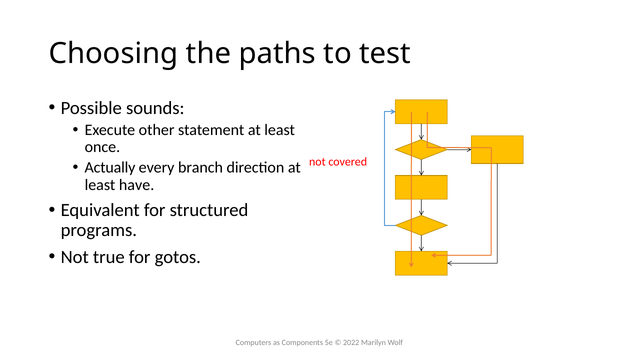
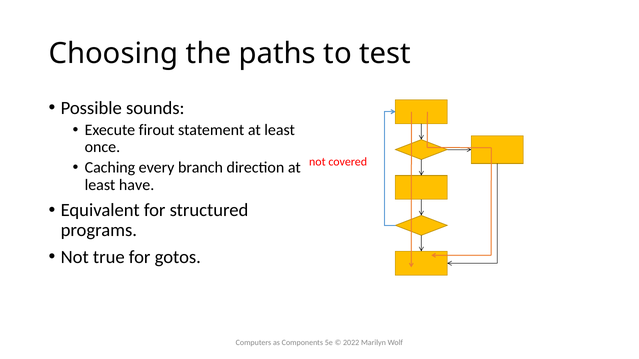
other: other -> firout
Actually: Actually -> Caching
